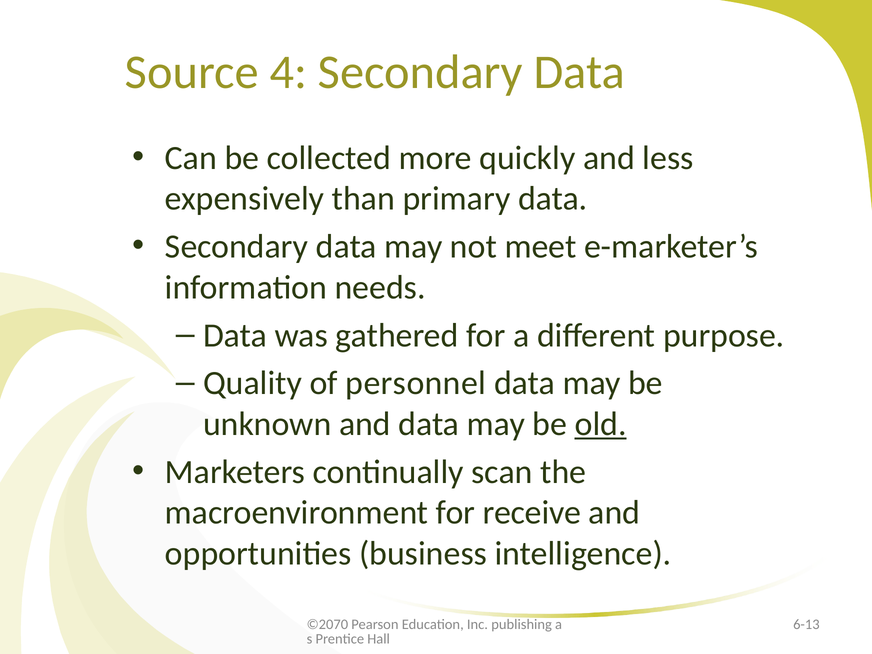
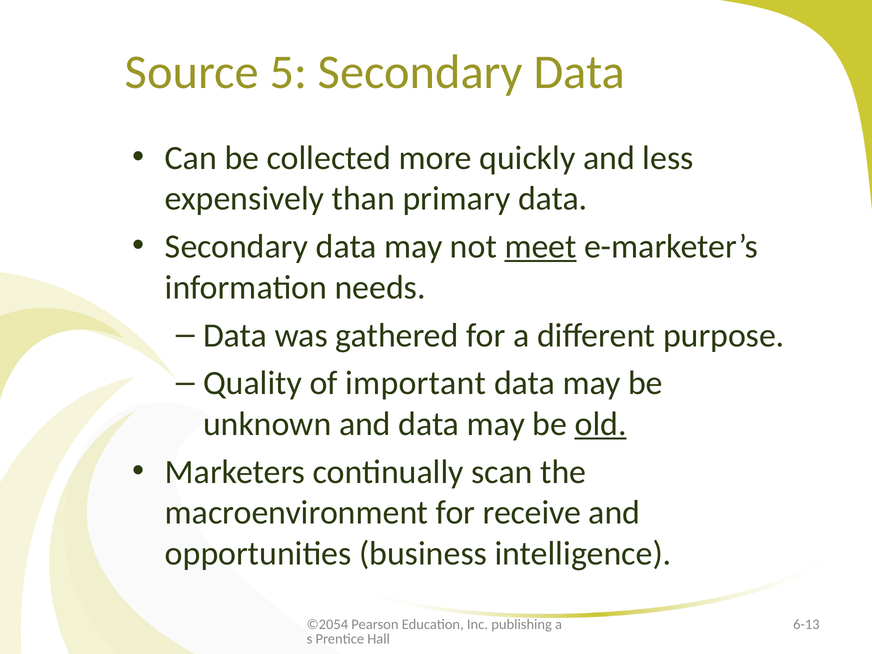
4: 4 -> 5
meet underline: none -> present
personnel: personnel -> important
©2070: ©2070 -> ©2054
